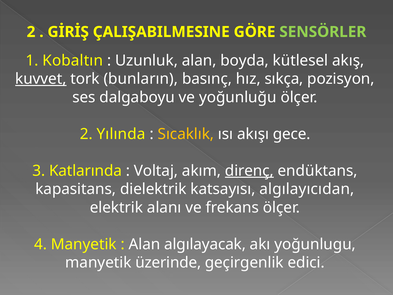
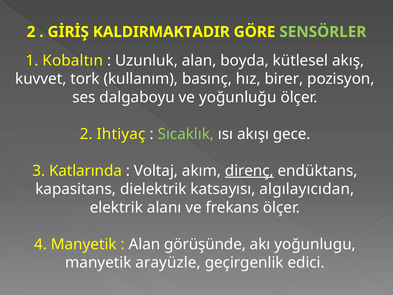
ÇALIŞABILMESINE: ÇALIŞABILMESINE -> KALDIRMAKTADIR
kuvvet underline: present -> none
bunların: bunların -> kullanım
sıkça: sıkça -> birer
Yılında: Yılında -> Ihtiyaç
Sıcaklık colour: yellow -> light green
algılayacak: algılayacak -> görüşünde
üzerinde: üzerinde -> arayüzle
